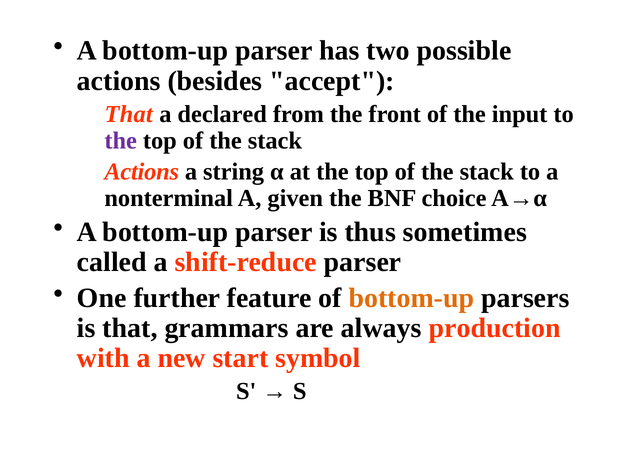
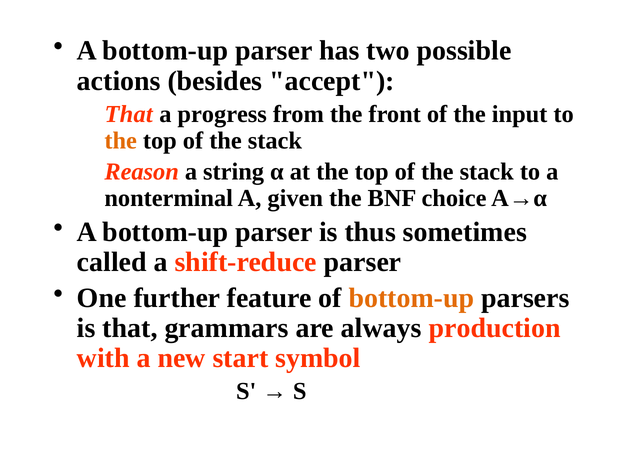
declared: declared -> progress
the at (121, 141) colour: purple -> orange
Actions at (142, 172): Actions -> Reason
